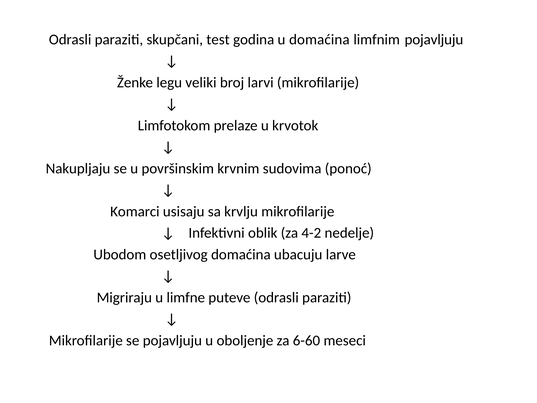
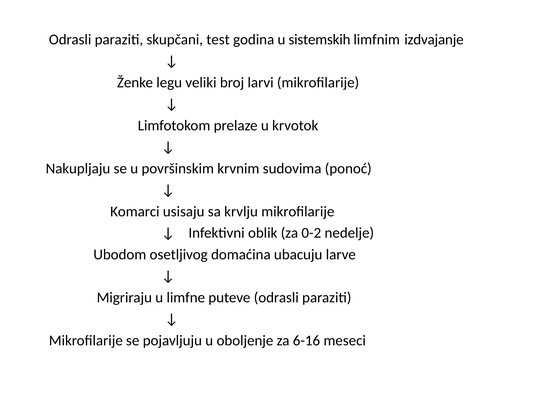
u domaćina: domaćina -> sistemskih
limfnim pojavljuju: pojavljuju -> izdvajanje
4-2: 4-2 -> 0-2
6-60: 6-60 -> 6-16
